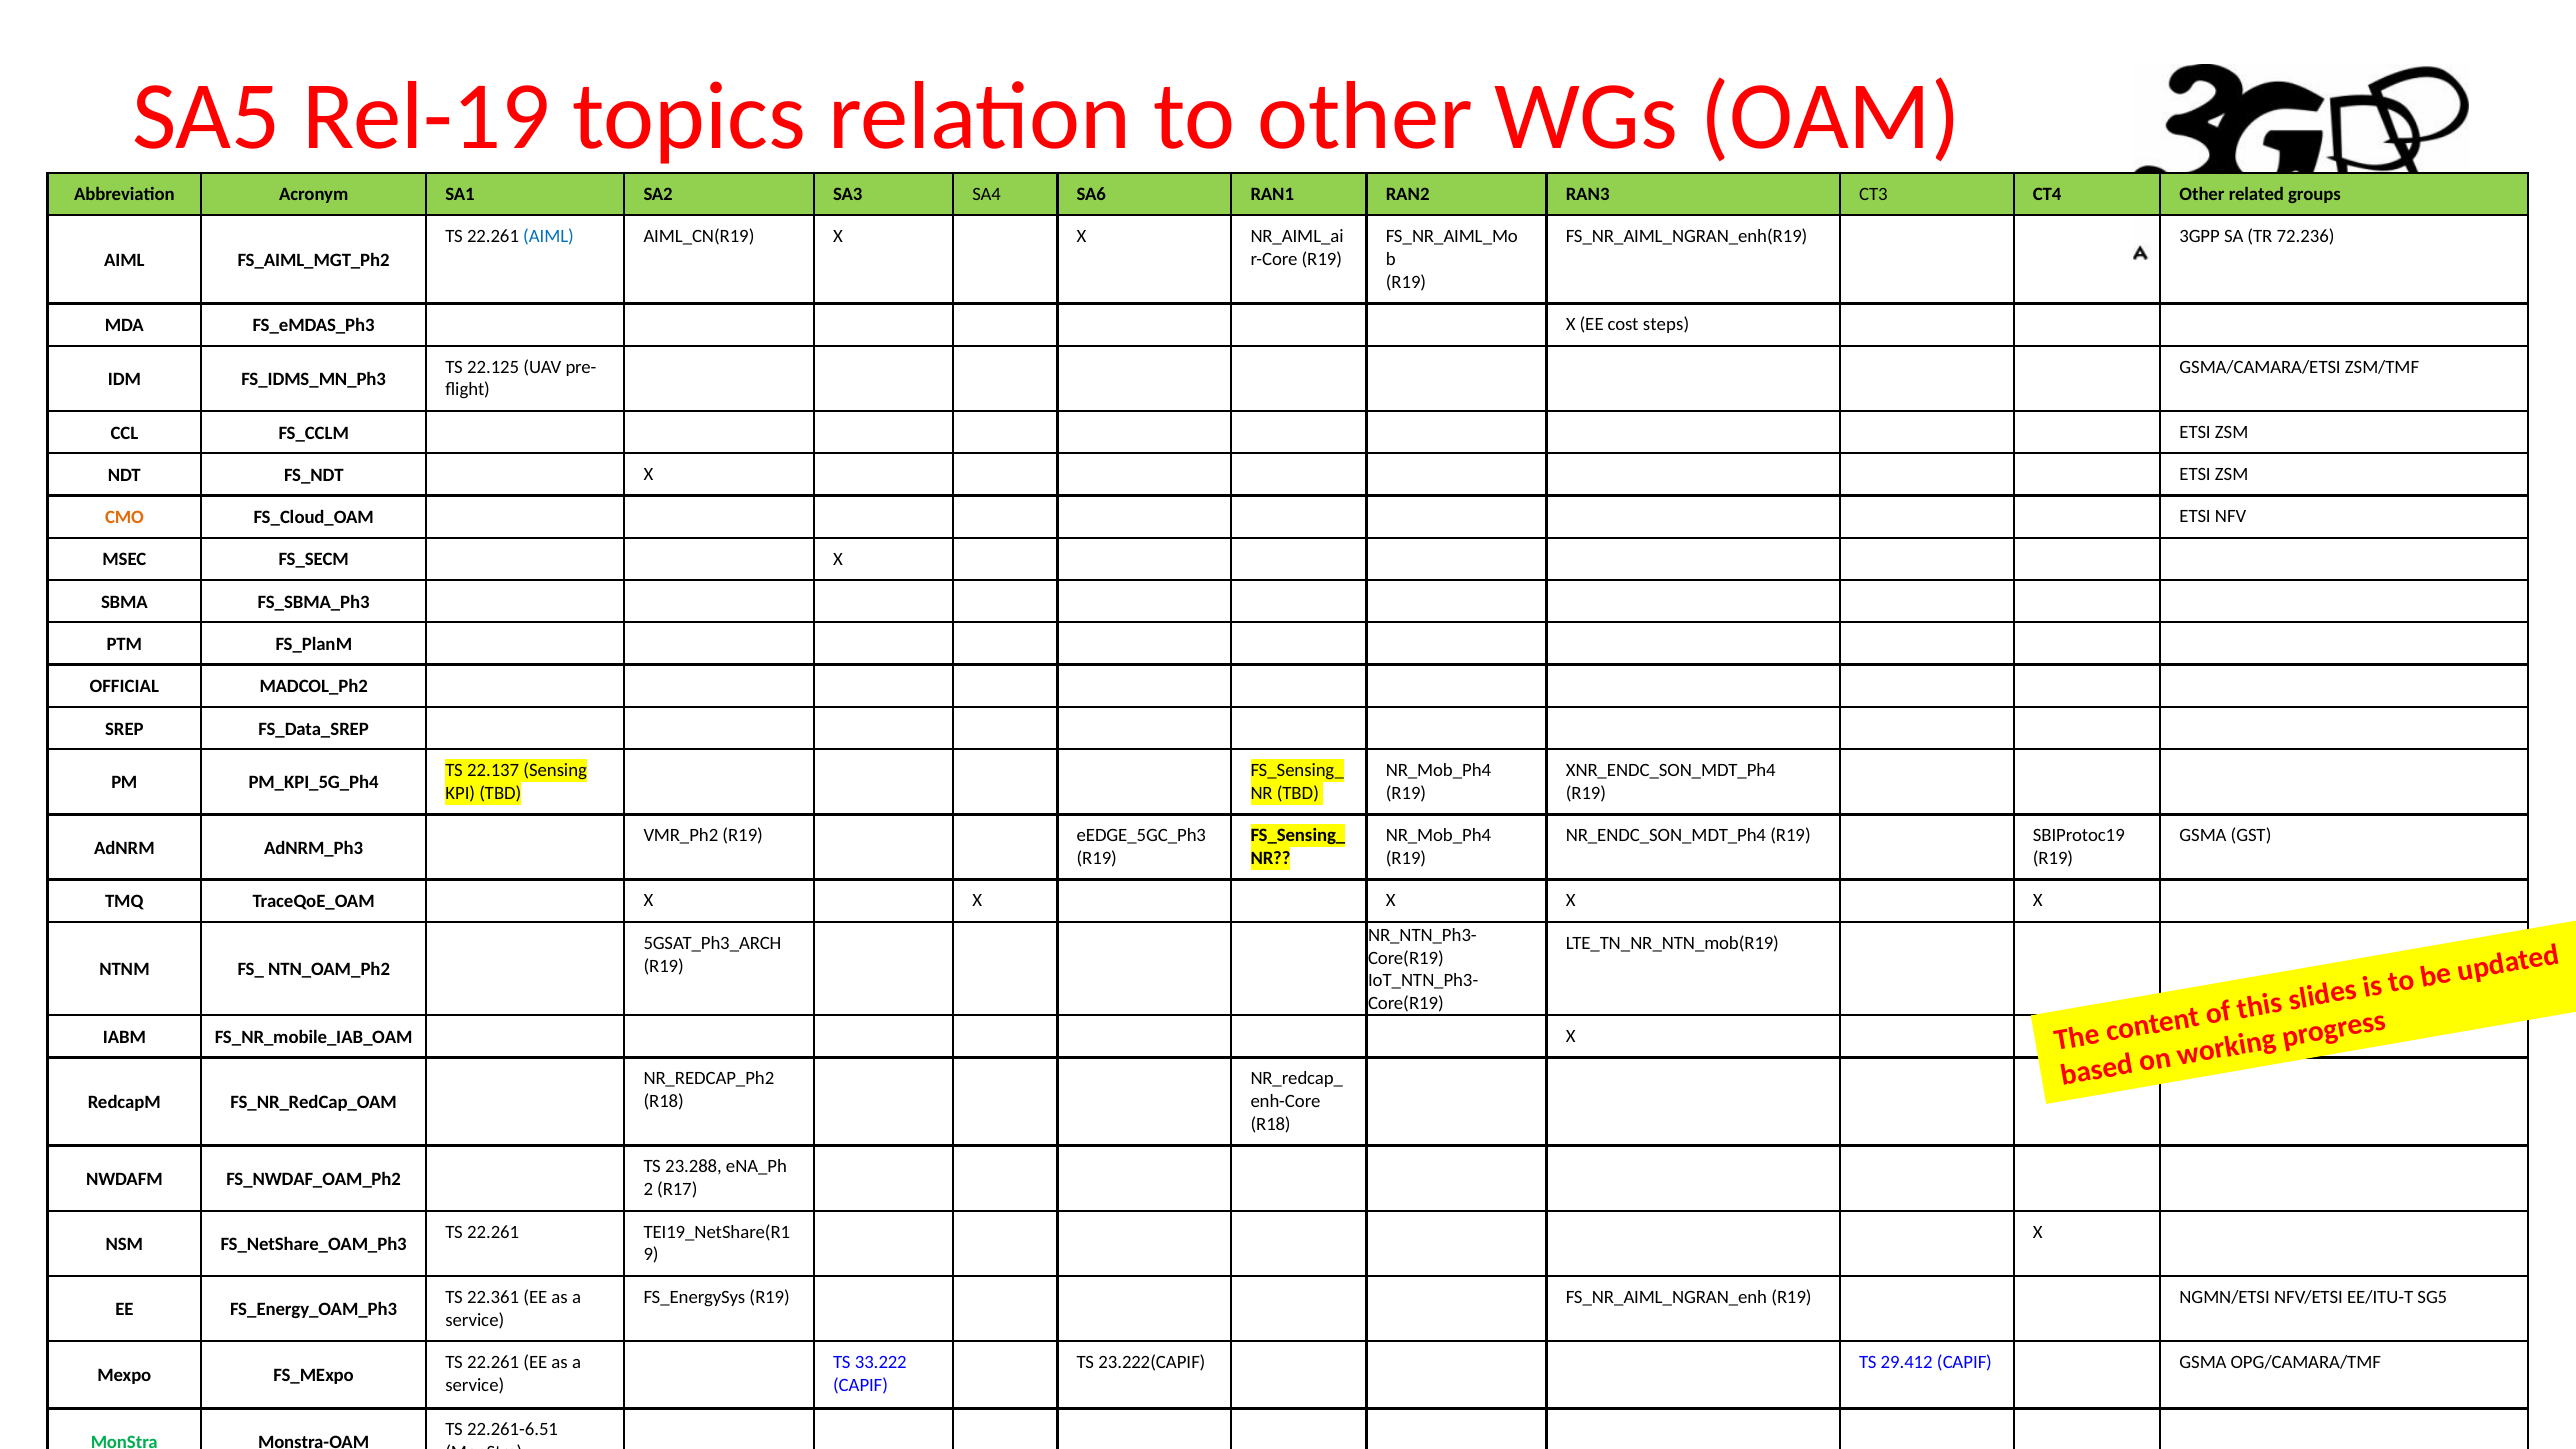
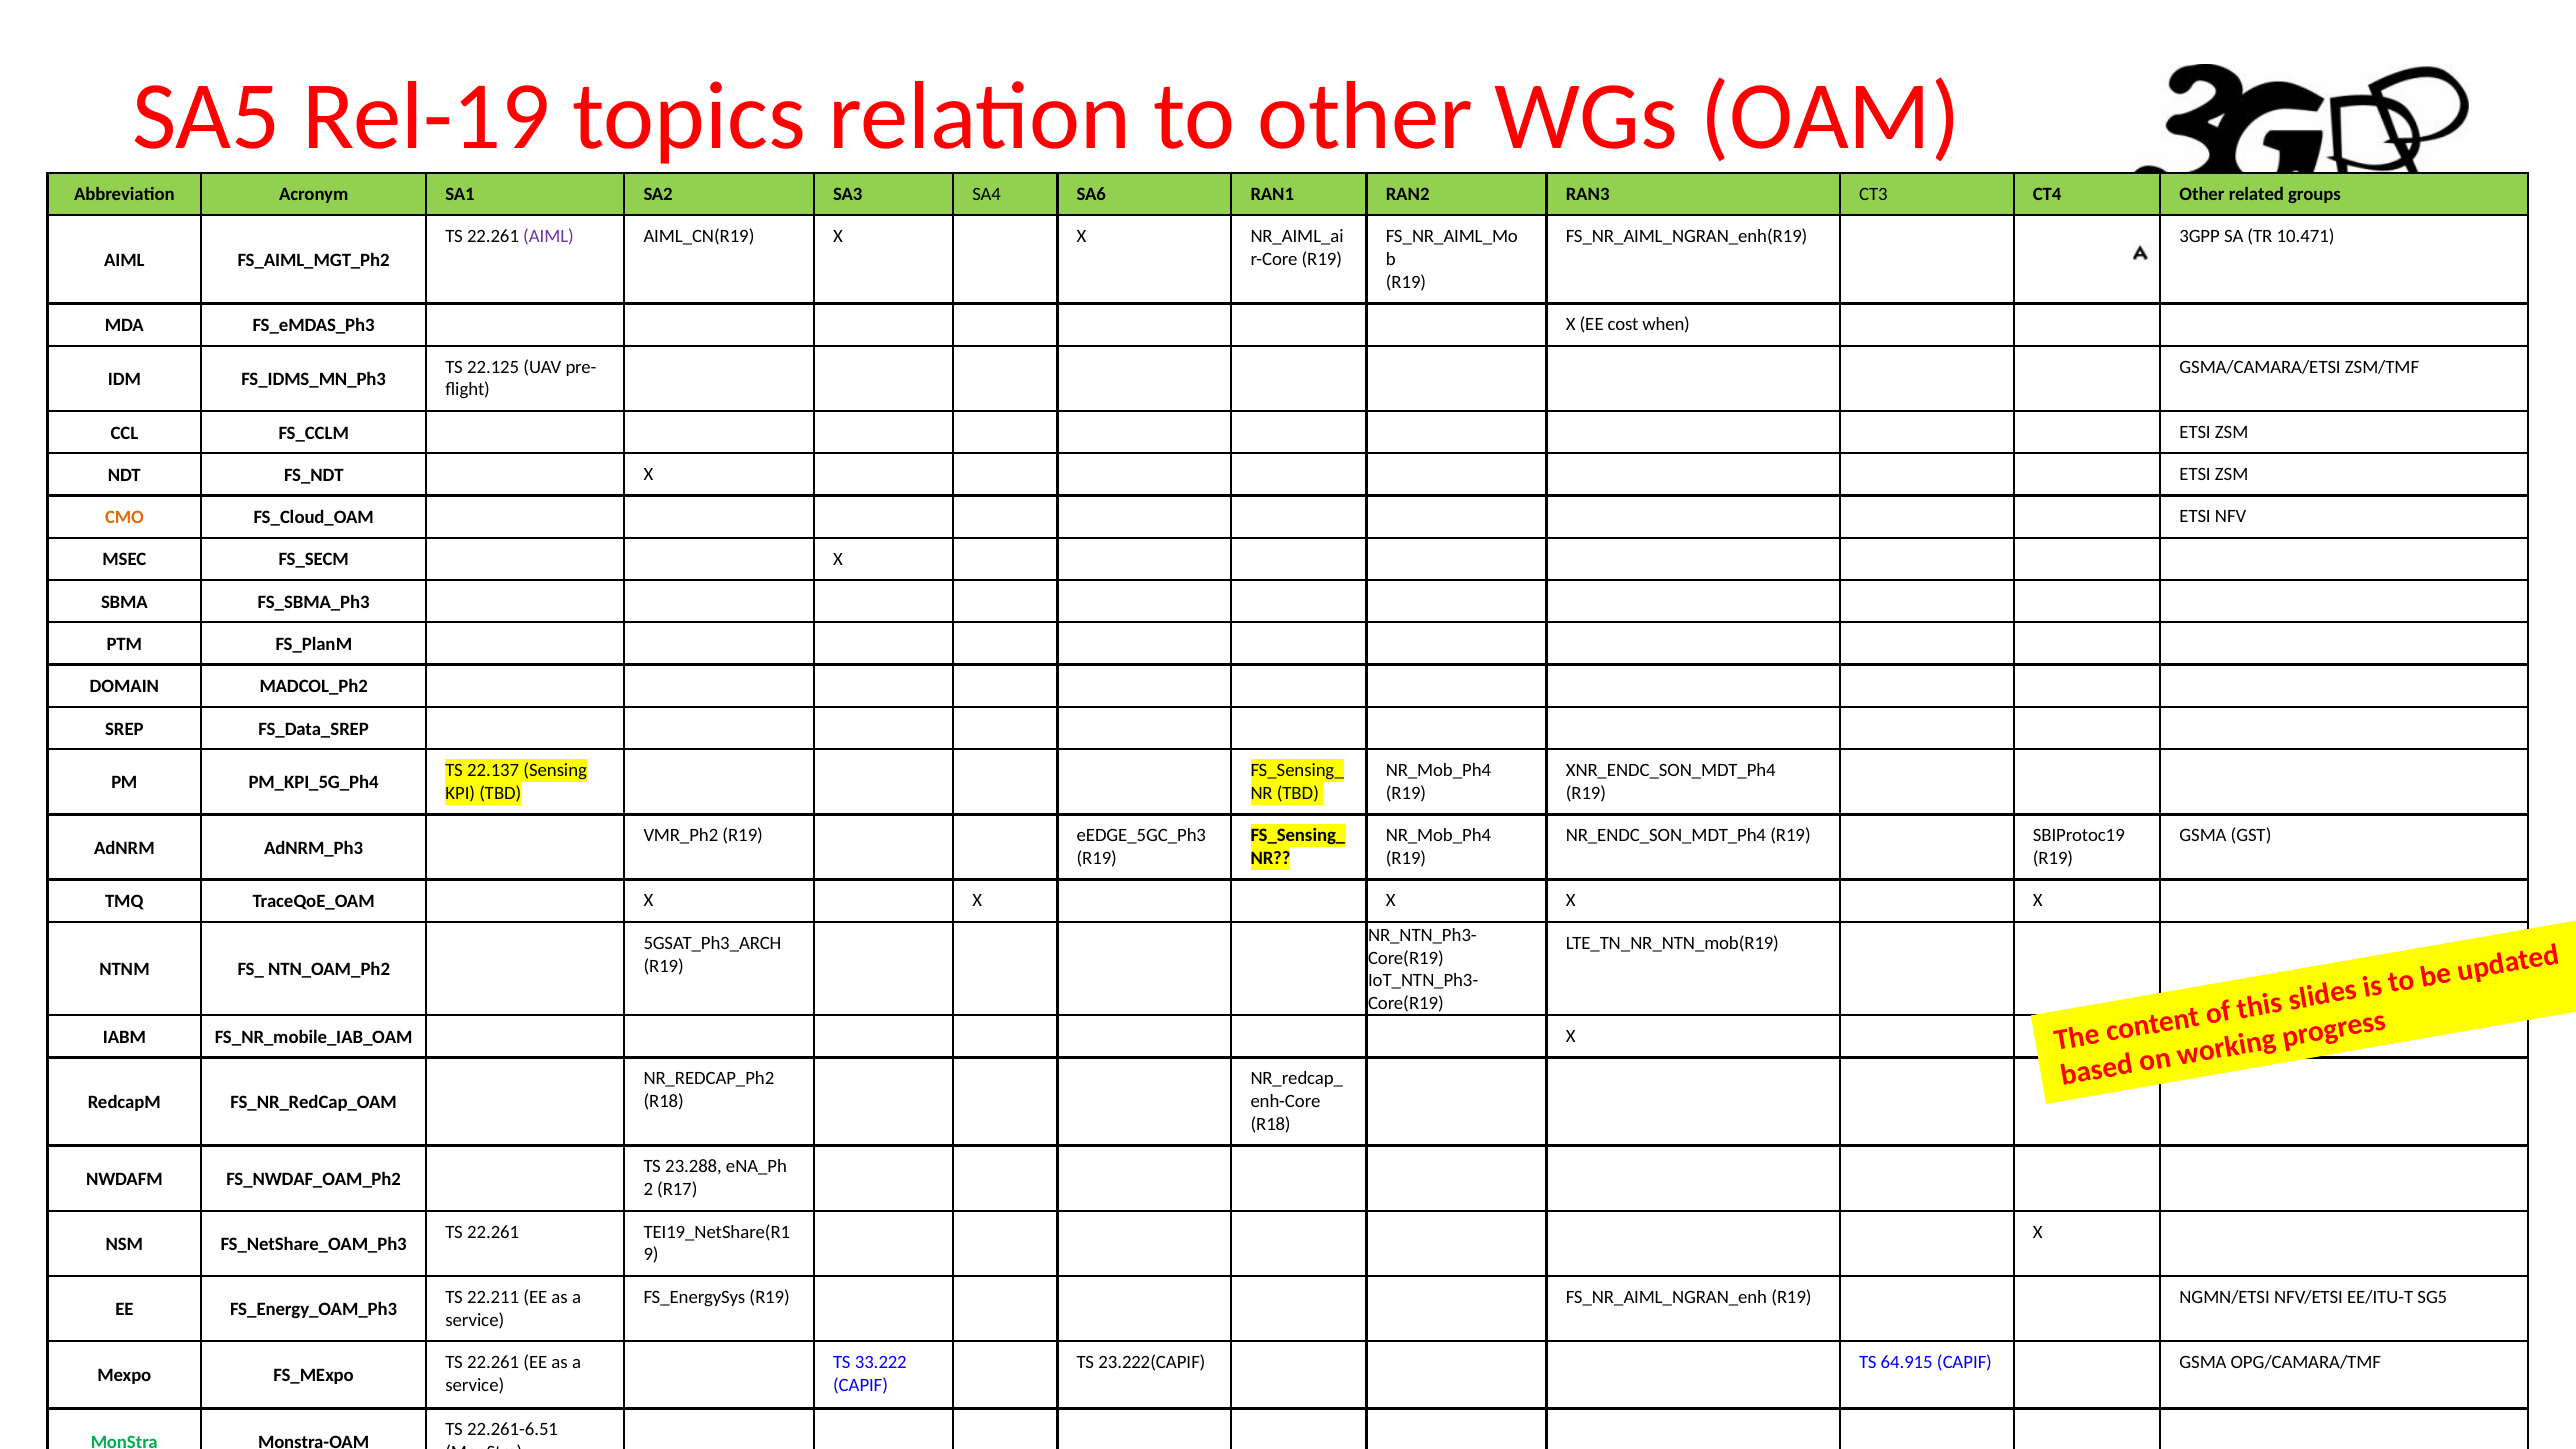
AIML at (548, 237) colour: blue -> purple
72.236: 72.236 -> 10.471
steps: steps -> when
OFFICIAL: OFFICIAL -> DOMAIN
22.361: 22.361 -> 22.211
29.412: 29.412 -> 64.915
